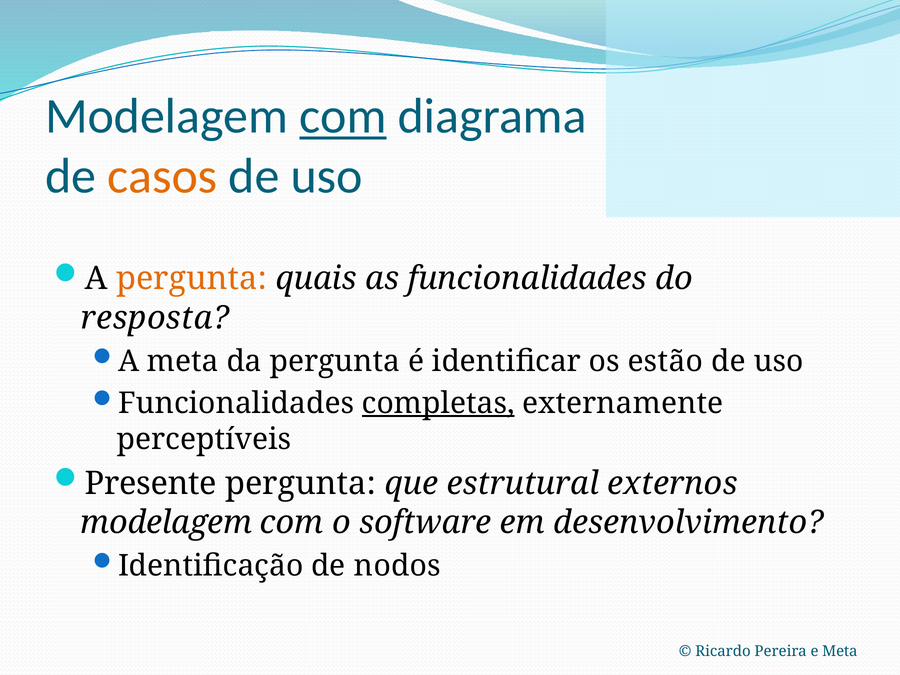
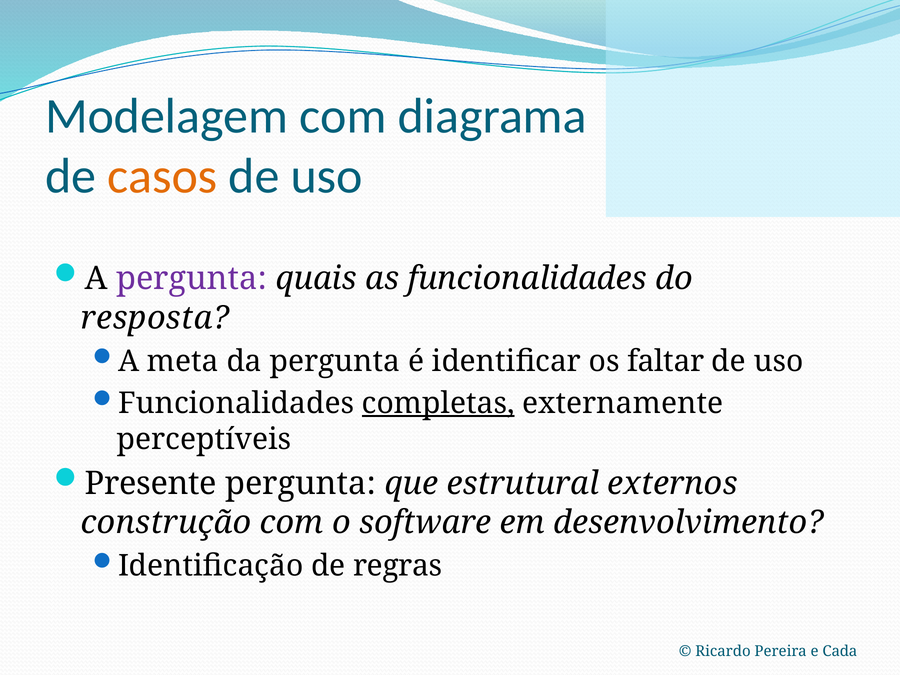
com at (343, 116) underline: present -> none
pergunta at (191, 279) colour: orange -> purple
estão: estão -> faltar
modelagem at (166, 522): modelagem -> construção
nodos: nodos -> regras
e Meta: Meta -> Cada
